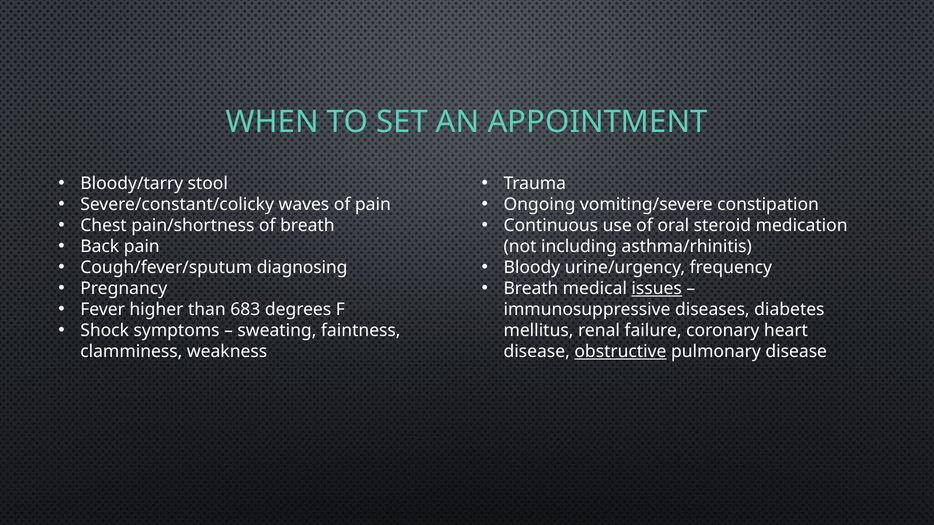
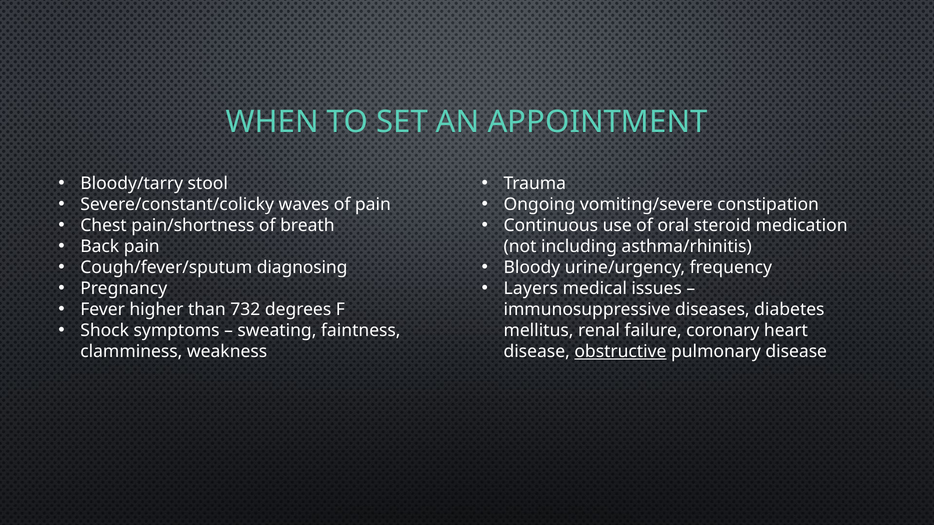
Breath at (531, 289): Breath -> Layers
issues underline: present -> none
683: 683 -> 732
